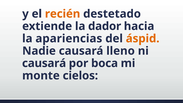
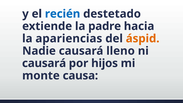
recién colour: orange -> blue
dador: dador -> padre
boca: boca -> hijos
cielos: cielos -> causa
